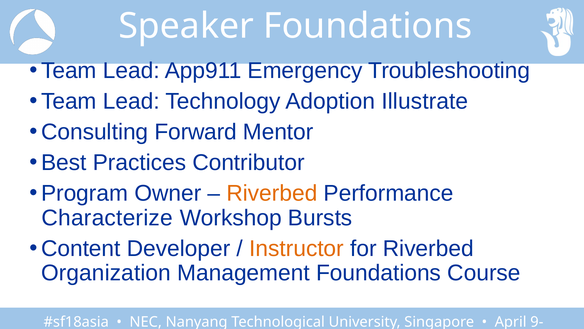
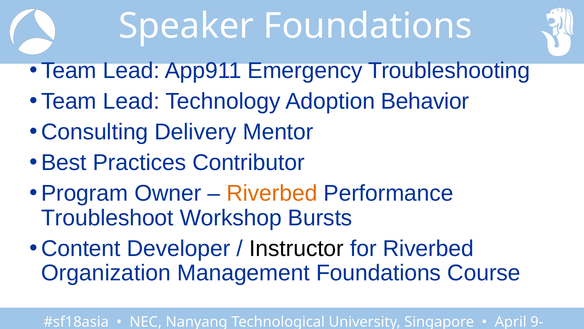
Illustrate: Illustrate -> Behavior
Forward: Forward -> Delivery
Characterize: Characterize -> Troubleshoot
Instructor colour: orange -> black
